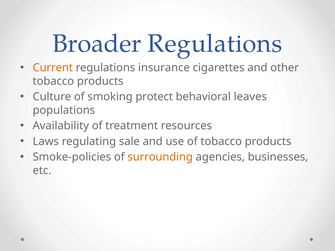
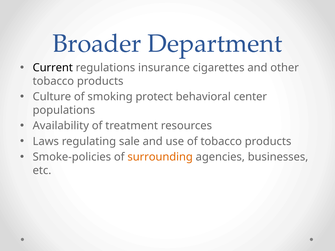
Broader Regulations: Regulations -> Department
Current colour: orange -> black
leaves: leaves -> center
